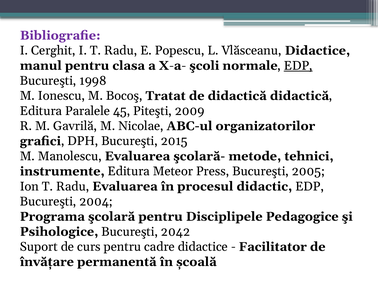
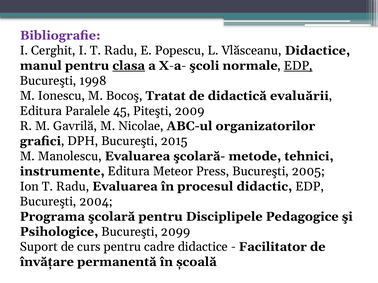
clasa underline: none -> present
didactică didactică: didactică -> evaluării
2042: 2042 -> 2099
